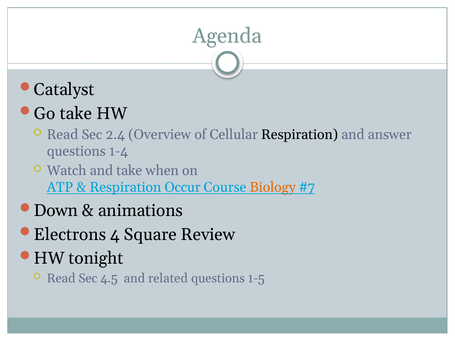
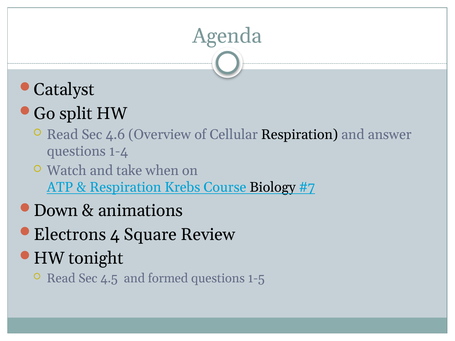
Go take: take -> split
2.4: 2.4 -> 4.6
Occur: Occur -> Krebs
Biology colour: orange -> black
related: related -> formed
